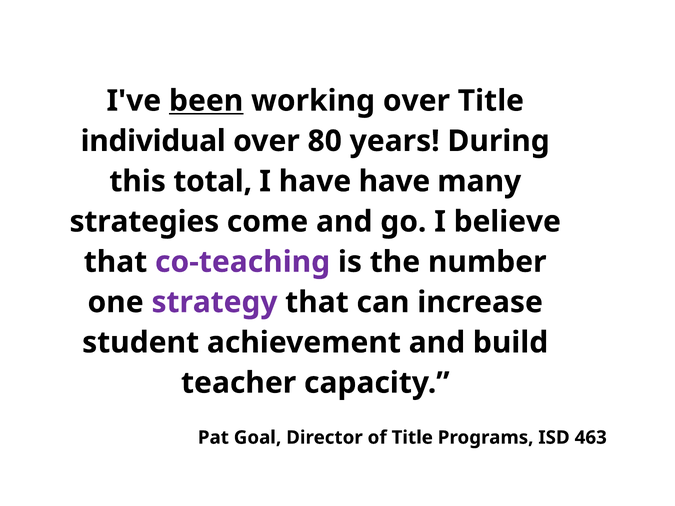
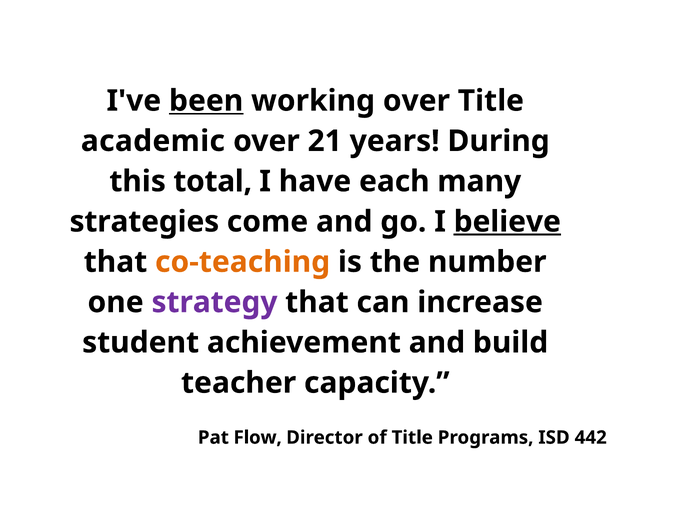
individual: individual -> academic
80: 80 -> 21
have have: have -> each
believe underline: none -> present
co-teaching colour: purple -> orange
Goal: Goal -> Flow
463: 463 -> 442
